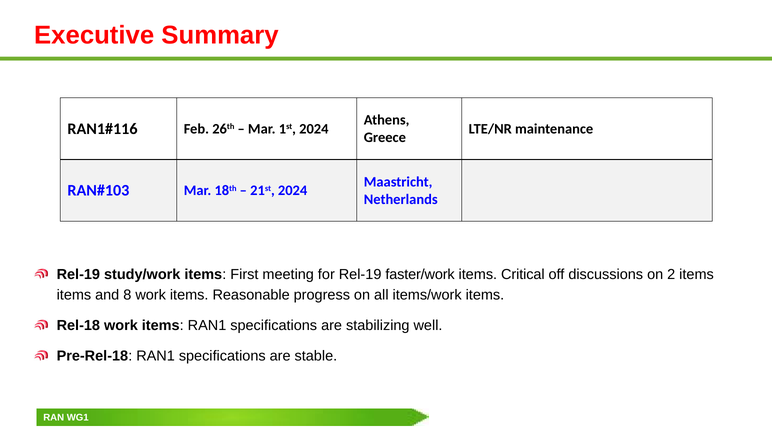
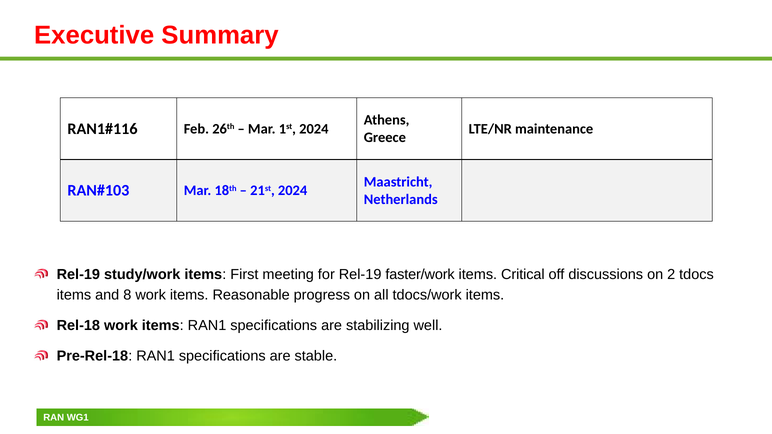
2 items: items -> tdocs
items/work: items/work -> tdocs/work
